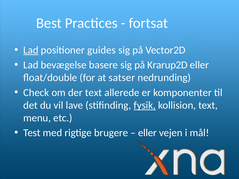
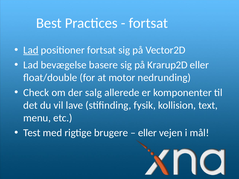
positioner guides: guides -> fortsat
satser: satser -> motor
der text: text -> salg
fysik underline: present -> none
